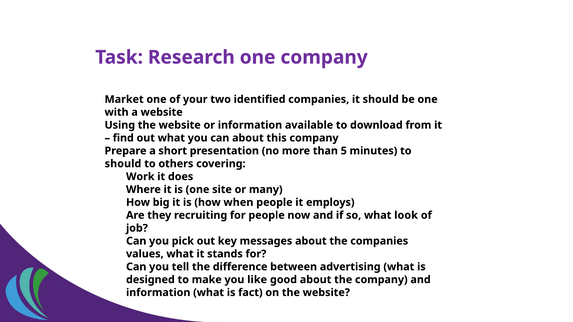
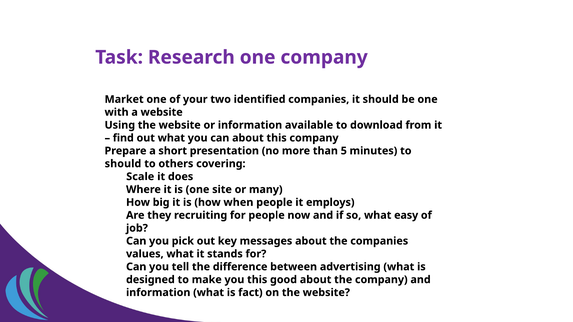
Work: Work -> Scale
look: look -> easy
you like: like -> this
